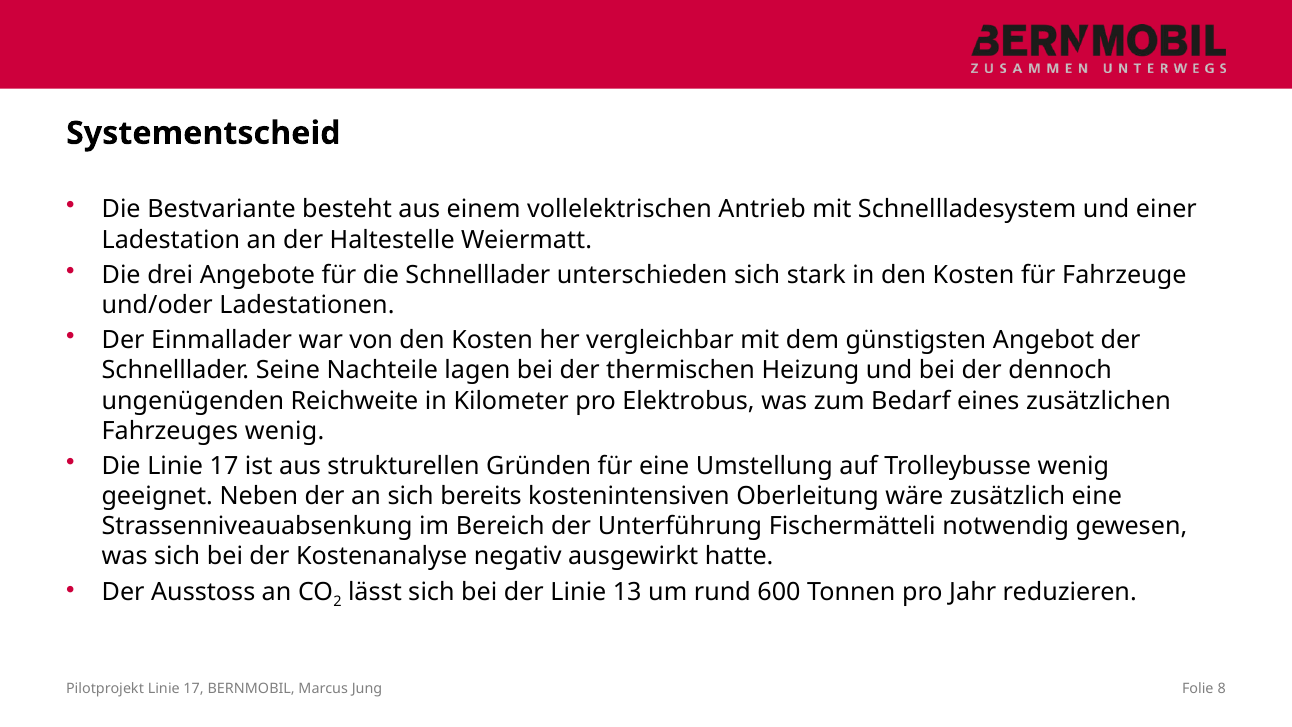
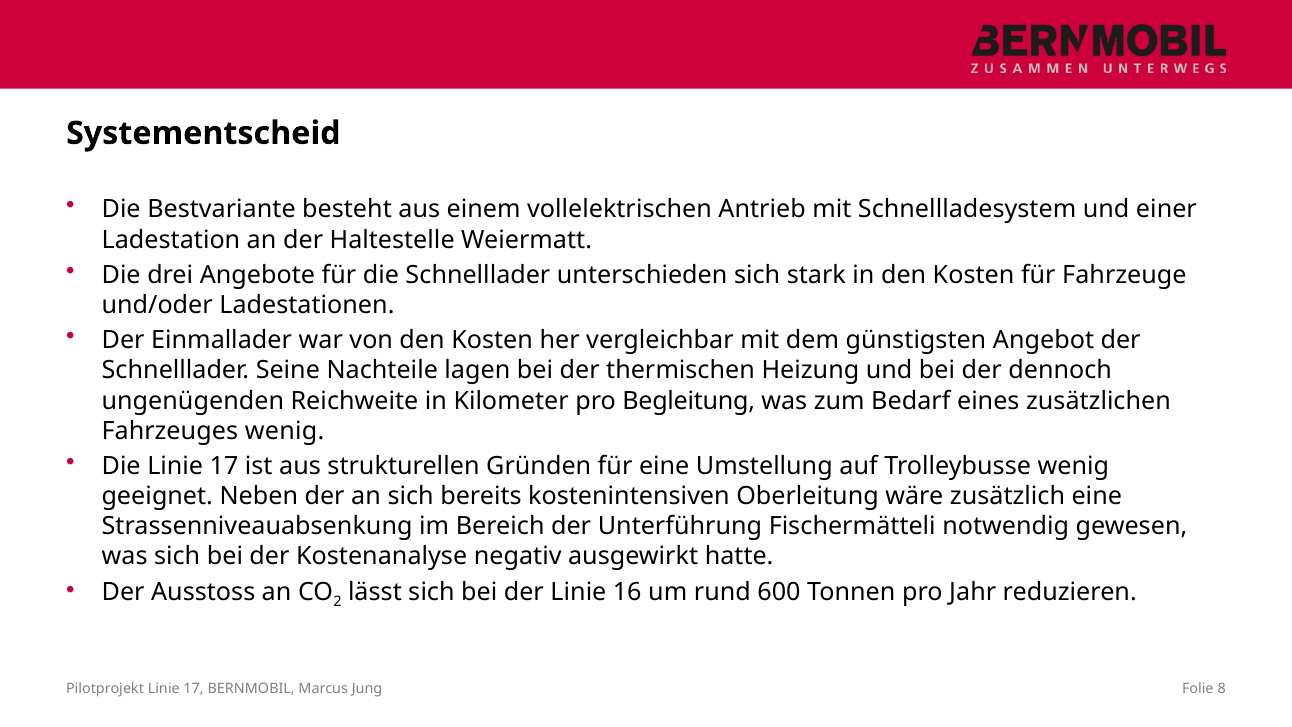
Elektrobus: Elektrobus -> Begleitung
13: 13 -> 16
